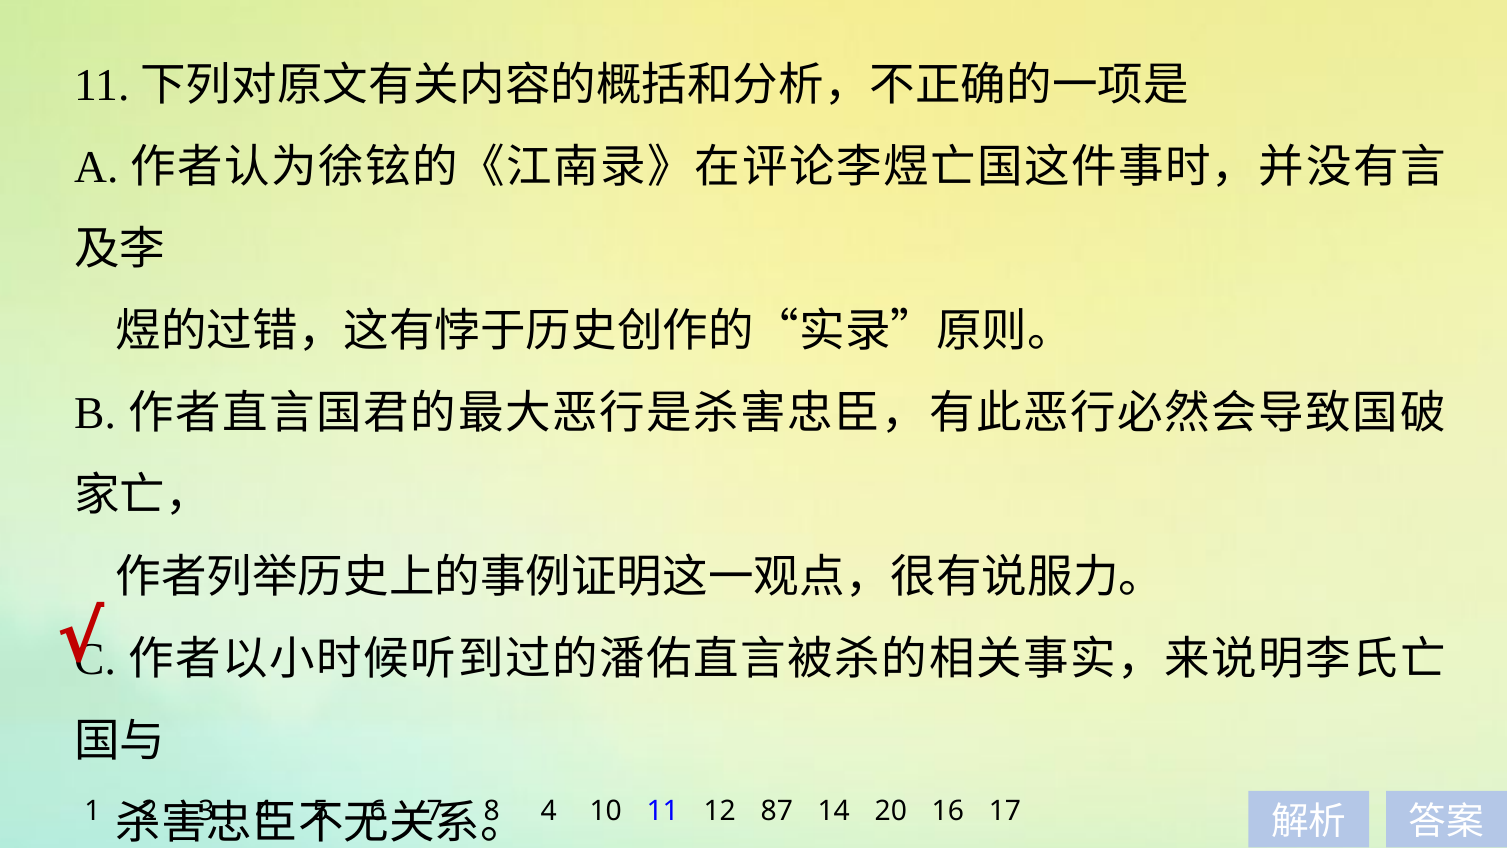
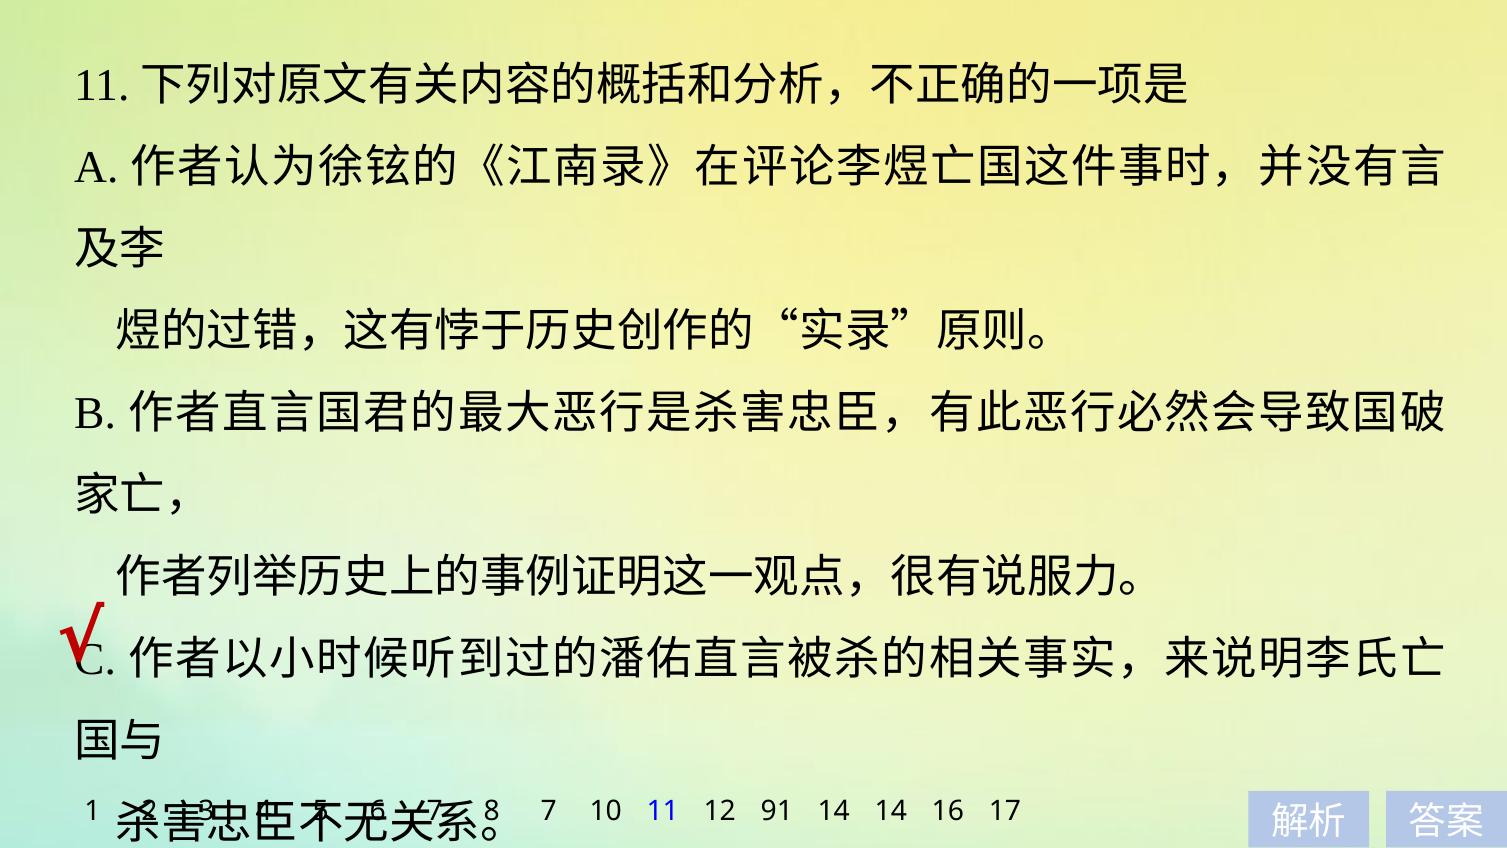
4 at (549, 811): 4 -> 7
87: 87 -> 91
14 20: 20 -> 14
